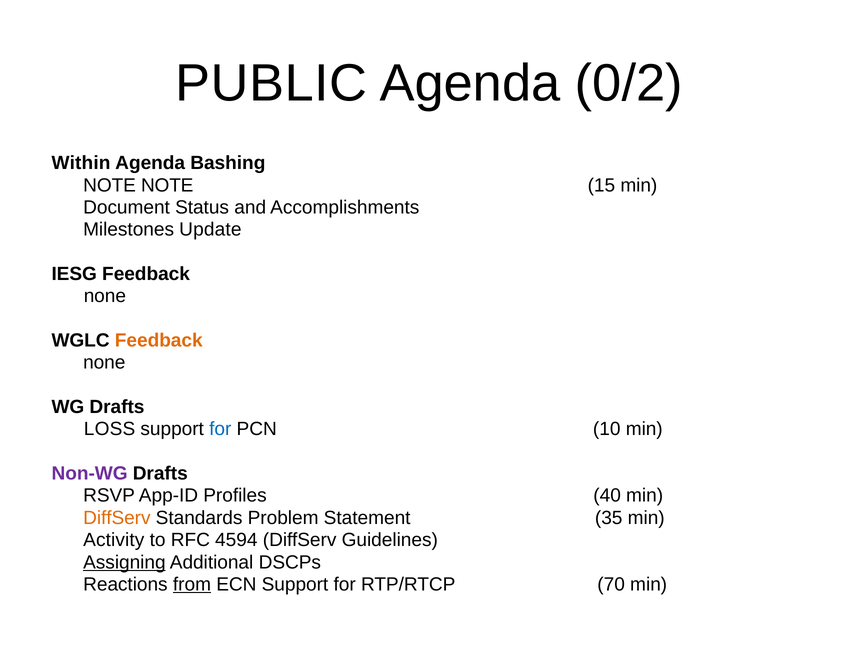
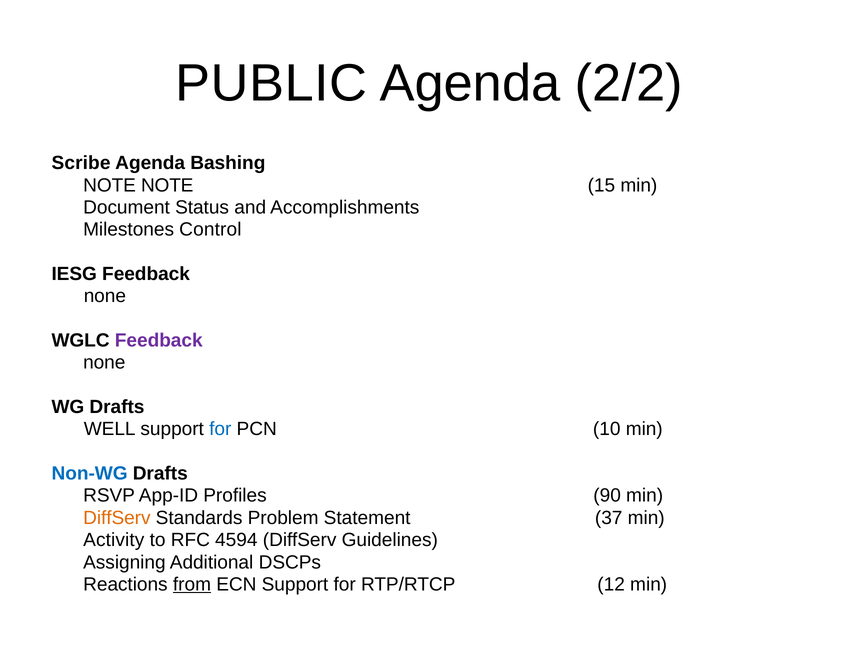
0/2: 0/2 -> 2/2
Within: Within -> Scribe
Update: Update -> Control
Feedback at (159, 340) colour: orange -> purple
LOSS: LOSS -> WELL
Non-WG colour: purple -> blue
40: 40 -> 90
35: 35 -> 37
Assigning underline: present -> none
70: 70 -> 12
